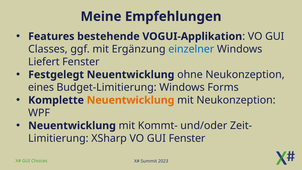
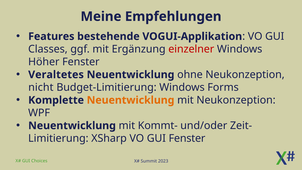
einzelner colour: blue -> red
Liefert: Liefert -> Höher
Festgelegt: Festgelegt -> Veraltetes
eines: eines -> nicht
